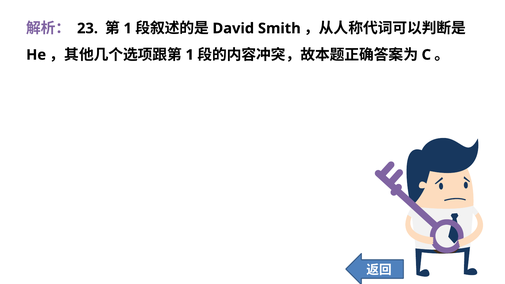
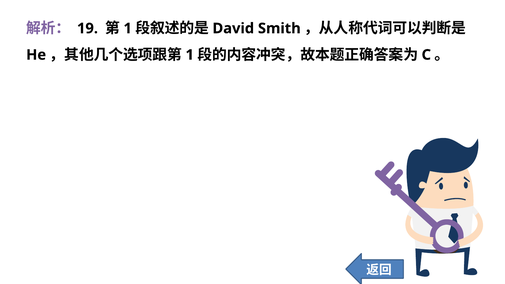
23: 23 -> 19
